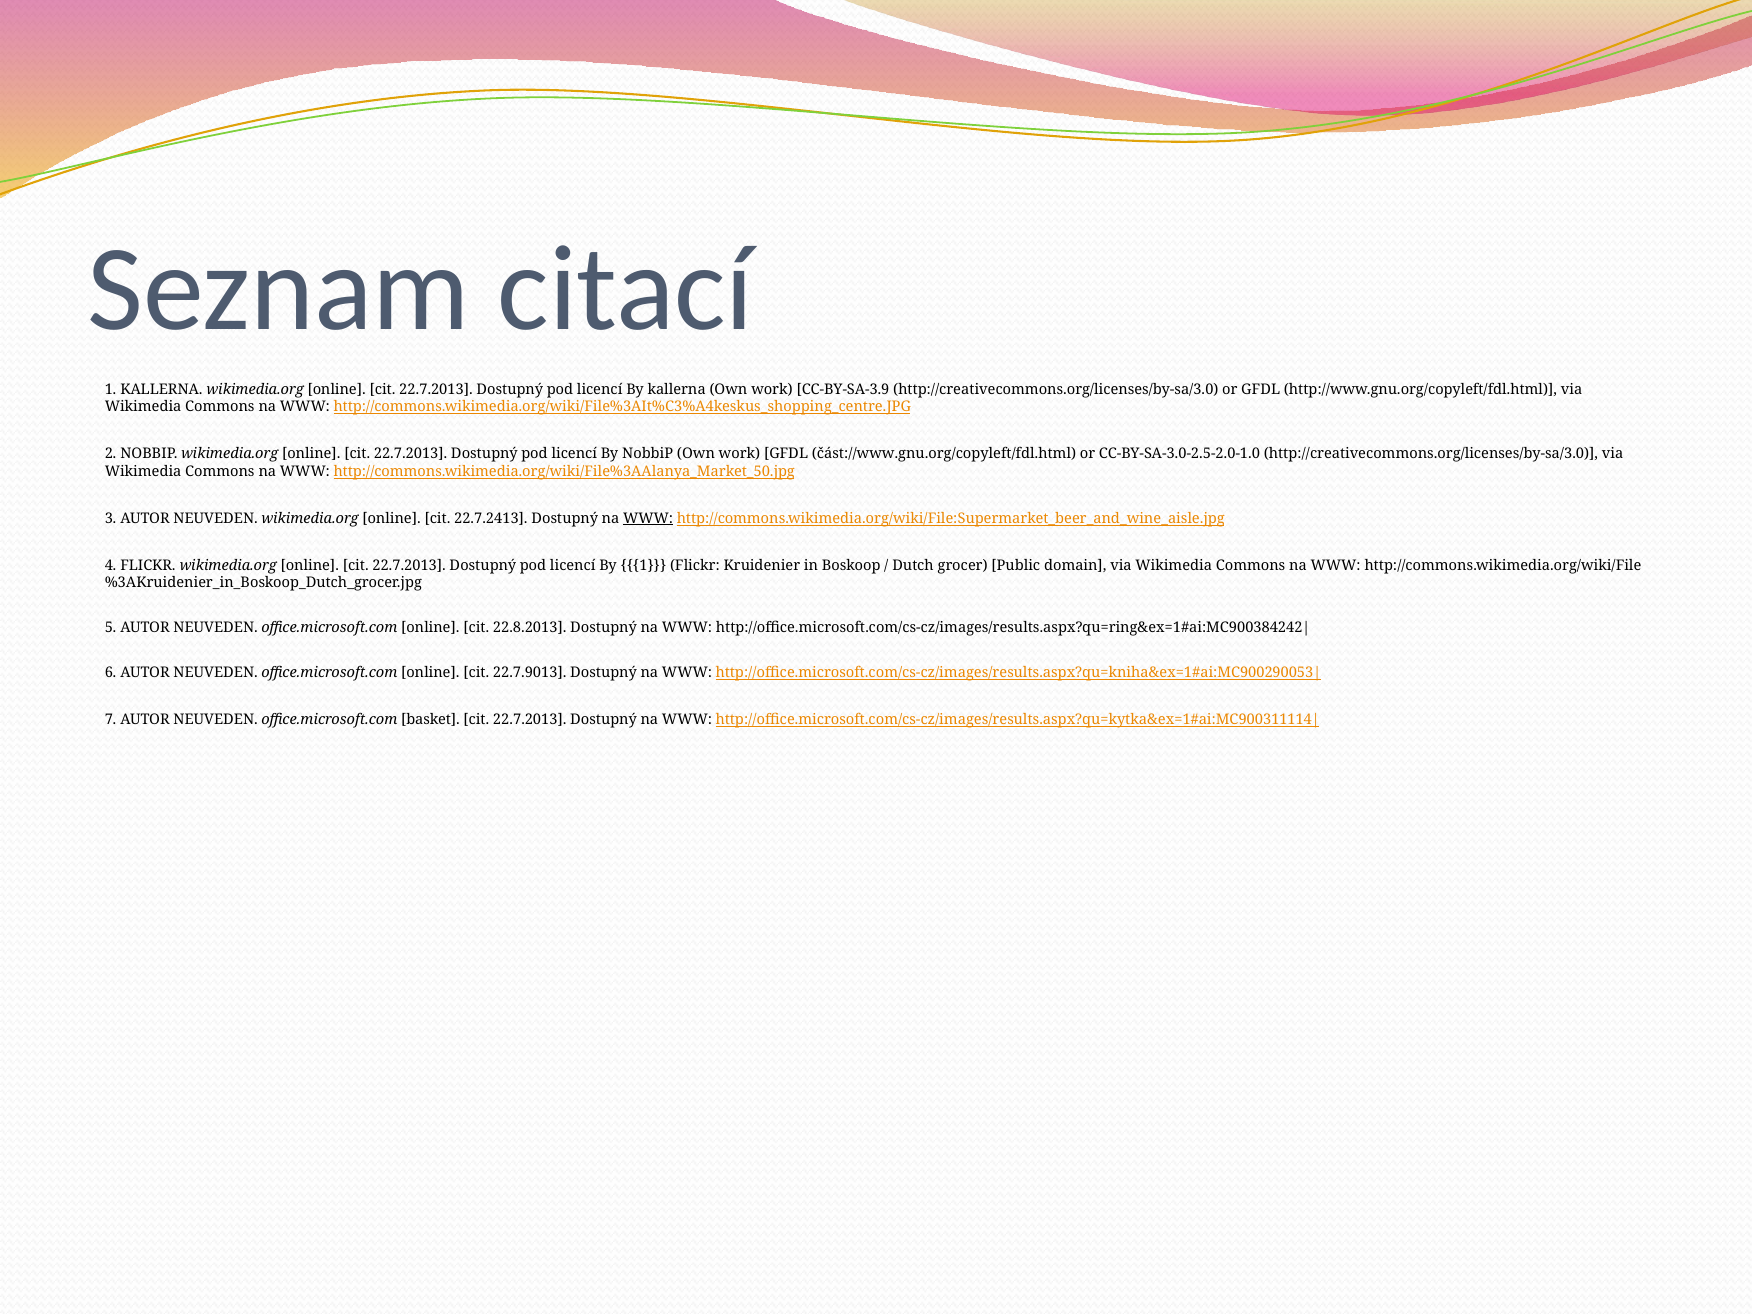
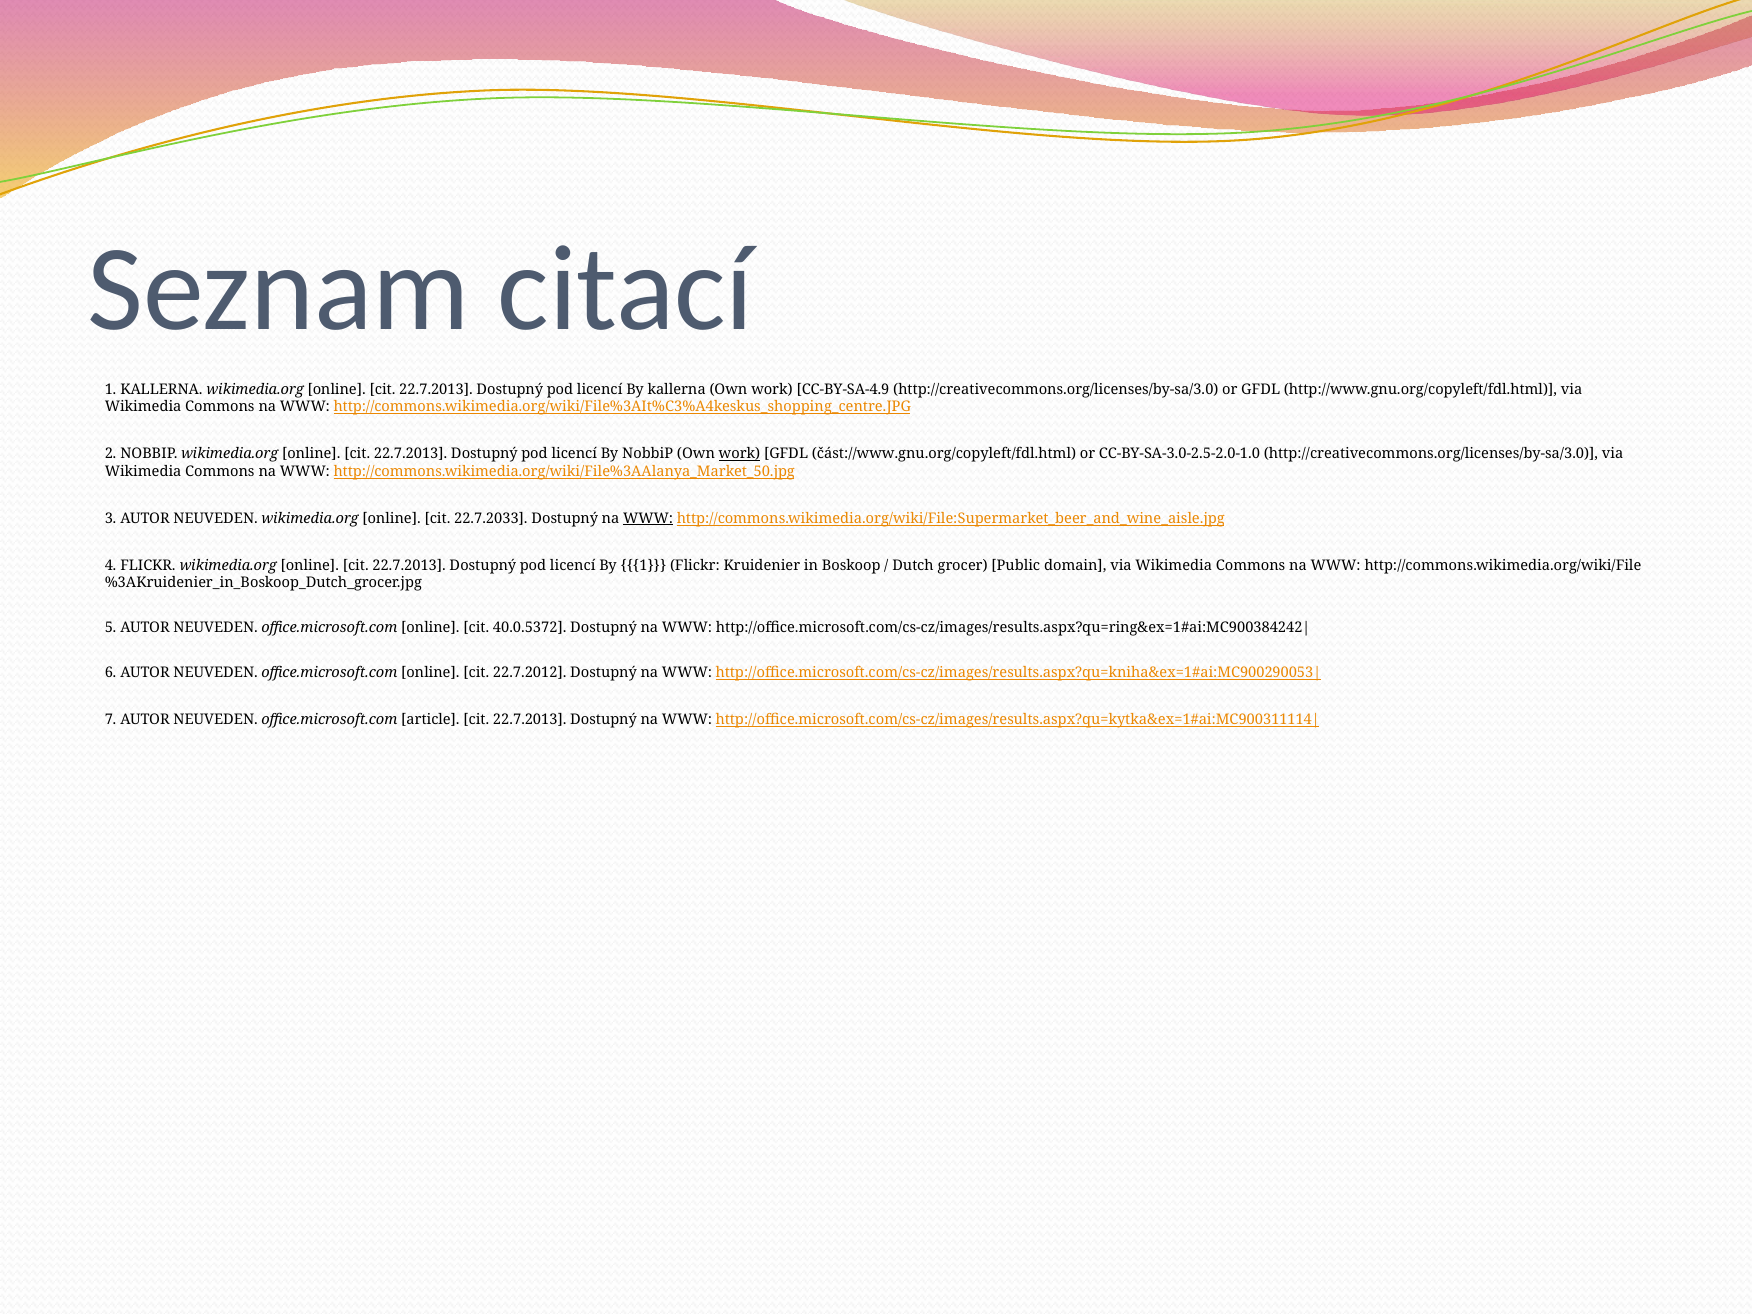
CC-BY-SA-3.9: CC-BY-SA-3.9 -> CC-BY-SA-4.9
work at (740, 454) underline: none -> present
22.7.2413: 22.7.2413 -> 22.7.2033
22.8.2013: 22.8.2013 -> 40.0.5372
22.7.9013: 22.7.9013 -> 22.7.2012
basket: basket -> article
